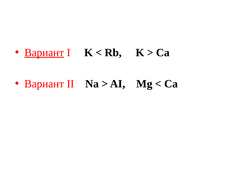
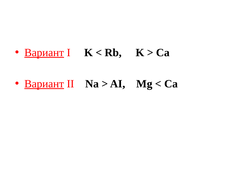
Вариант at (44, 84) underline: none -> present
